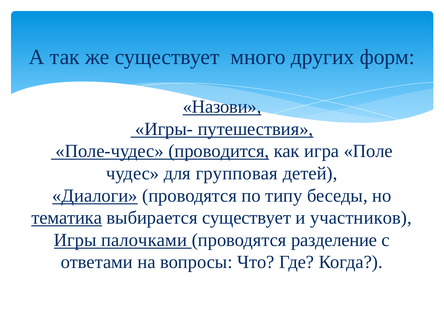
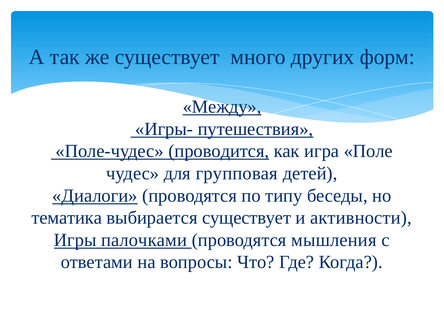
Назови: Назови -> Между
тематика underline: present -> none
участников: участников -> активности
разделение: разделение -> мышления
